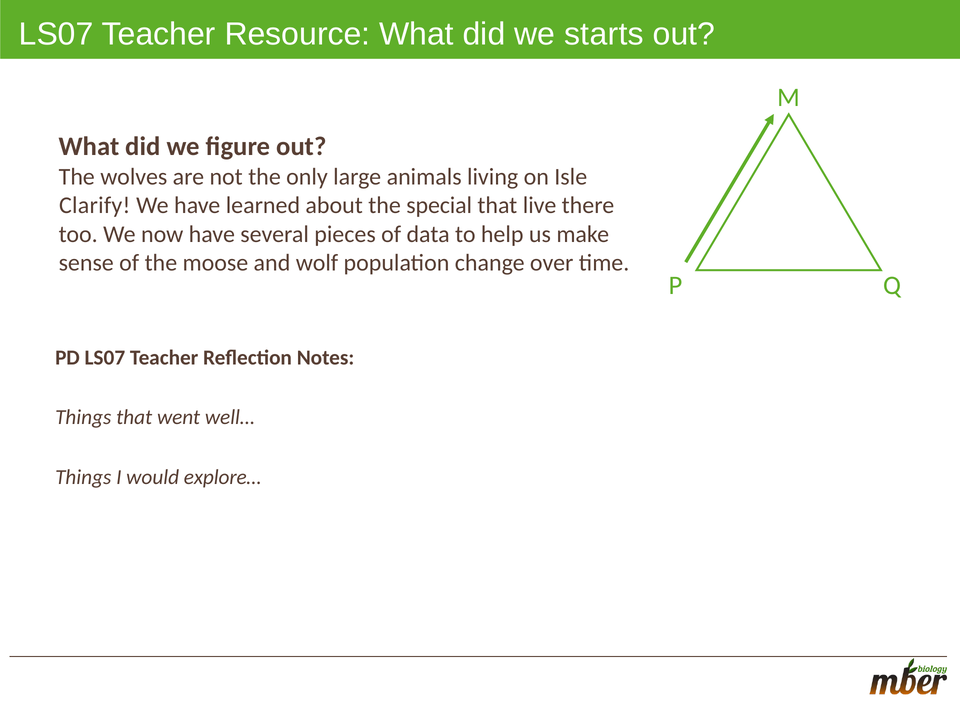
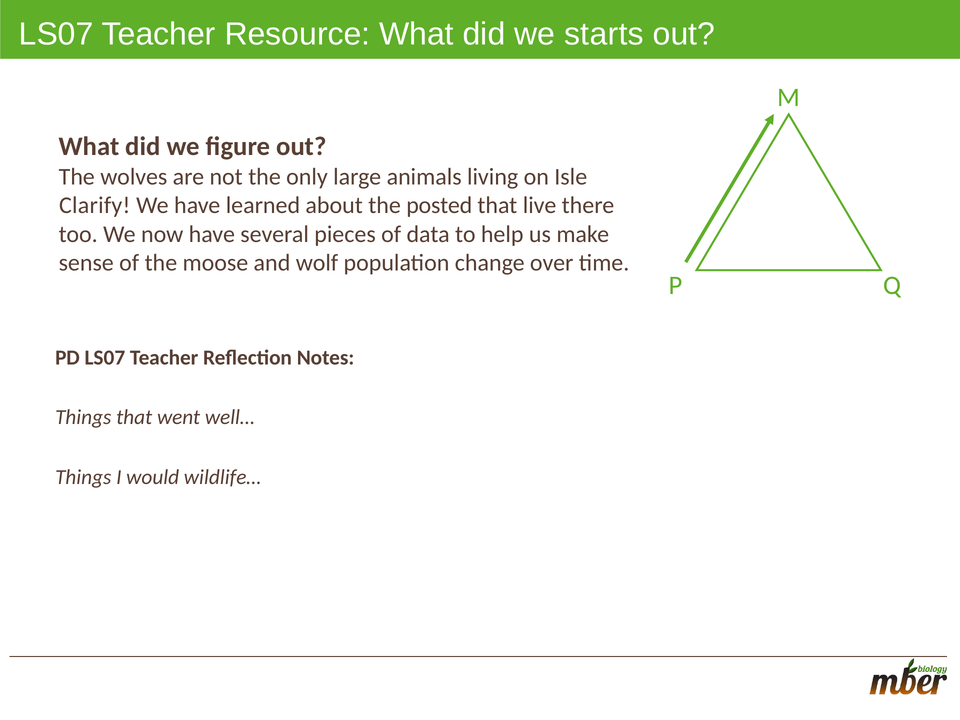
special: special -> posted
explore…: explore… -> wildlife…
